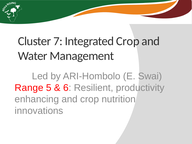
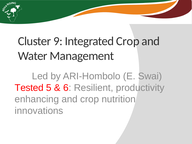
7: 7 -> 9
Range: Range -> Tested
